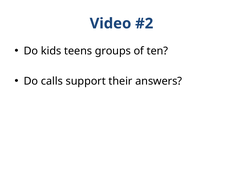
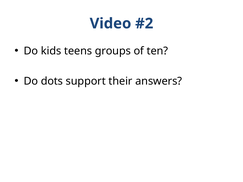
calls: calls -> dots
